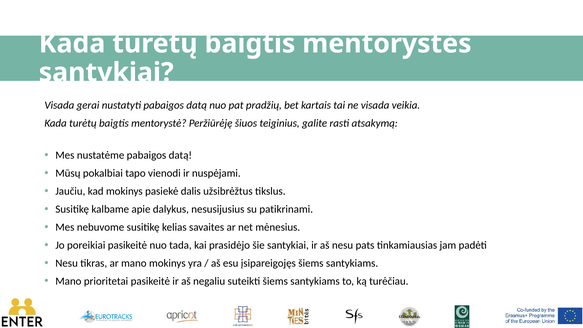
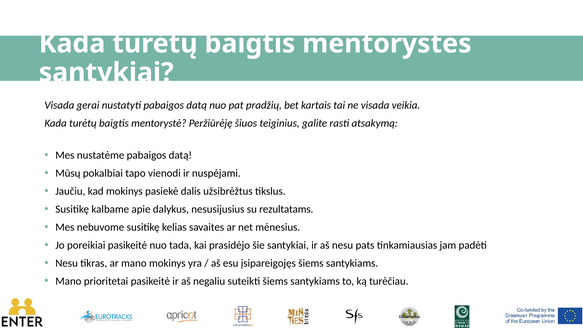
patikrinami: patikrinami -> rezultatams
